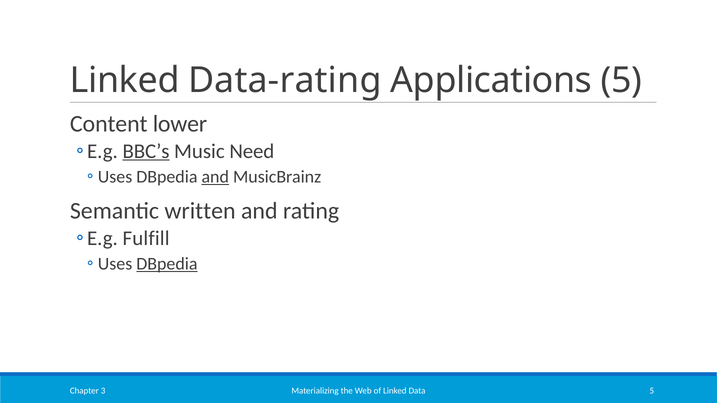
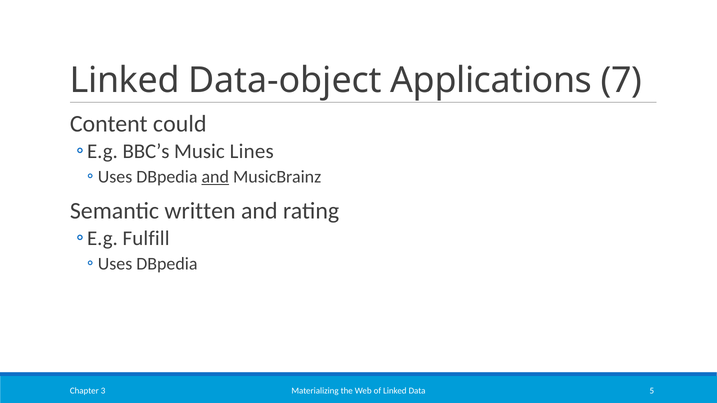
Data-rating: Data-rating -> Data-object
Applications 5: 5 -> 7
lower: lower -> could
BBC’s underline: present -> none
Need: Need -> Lines
DBpedia at (167, 264) underline: present -> none
